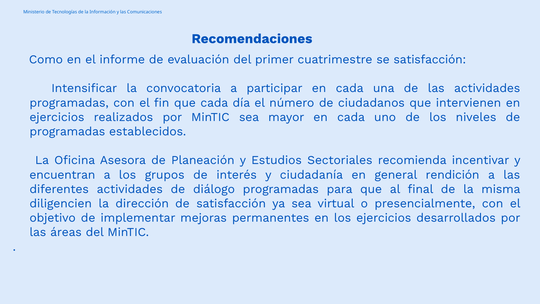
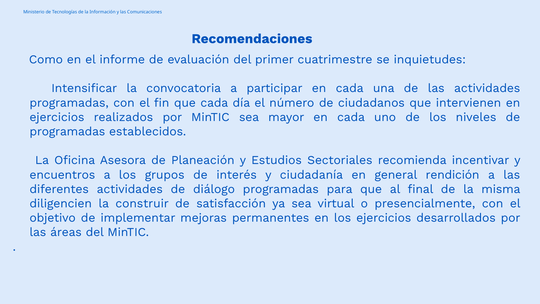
se satisfacción: satisfacción -> inquietudes
encuentran: encuentran -> encuentros
dirección: dirección -> construir
